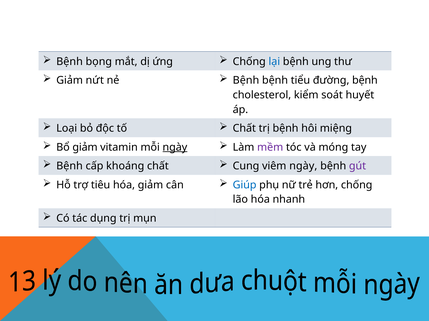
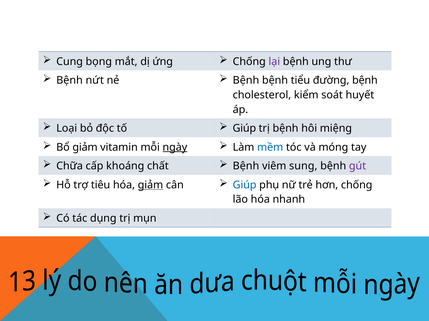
Bệnh at (70, 62): Bệnh -> Cung
lại colour: blue -> purple
Giảm at (70, 81): Giảm -> Bệnh
Chất at (244, 129): Chất -> Giúp
mềm colour: purple -> blue
Bệnh at (70, 166): Bệnh -> Chữa
Cung at (246, 166): Cung -> Bệnh
viêm ngày: ngày -> sung
giảm at (150, 185) underline: none -> present
